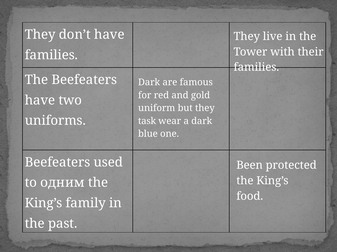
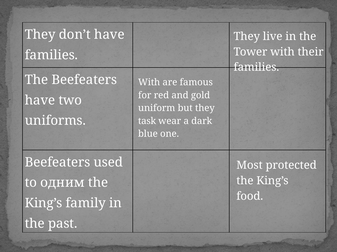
Dark at (149, 83): Dark -> With
Been: Been -> Most
